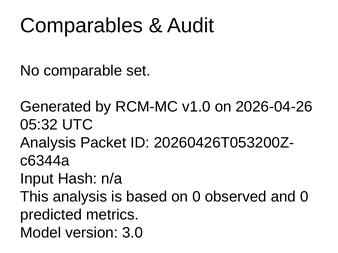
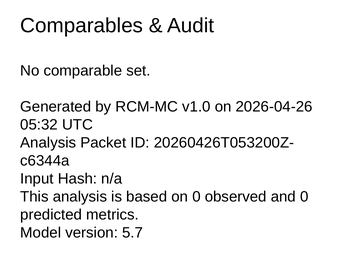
3.0: 3.0 -> 5.7
